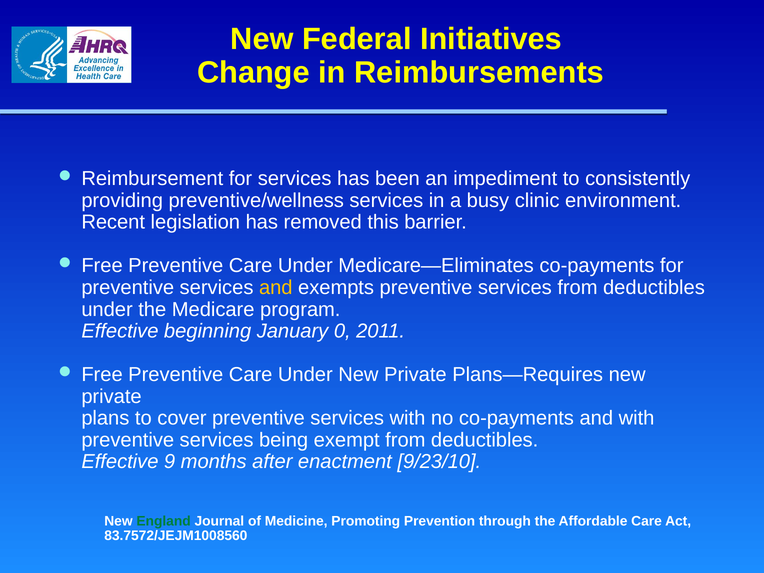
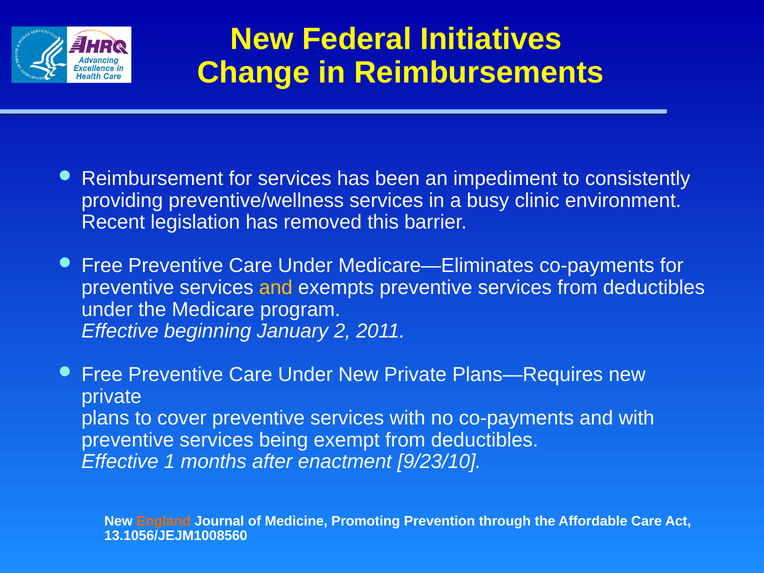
0: 0 -> 2
9: 9 -> 1
England colour: green -> orange
83.7572/JEJM1008560: 83.7572/JEJM1008560 -> 13.1056/JEJM1008560
